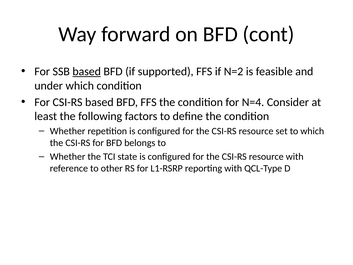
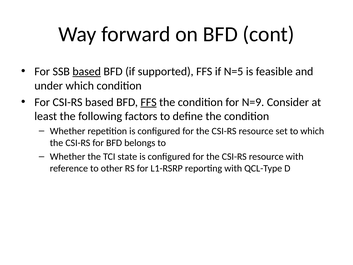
N=2: N=2 -> N=5
FFS at (149, 102) underline: none -> present
N=4: N=4 -> N=9
